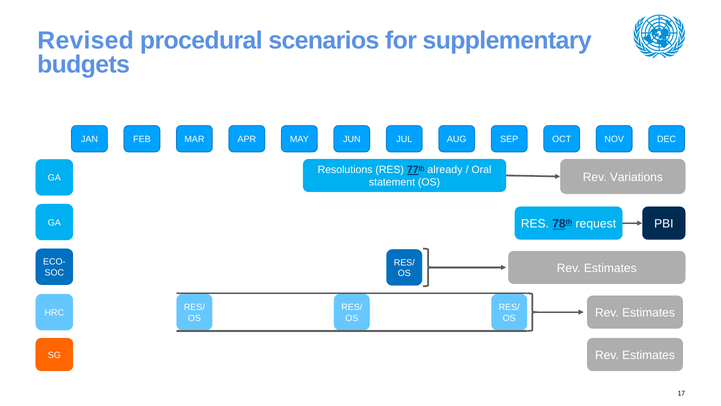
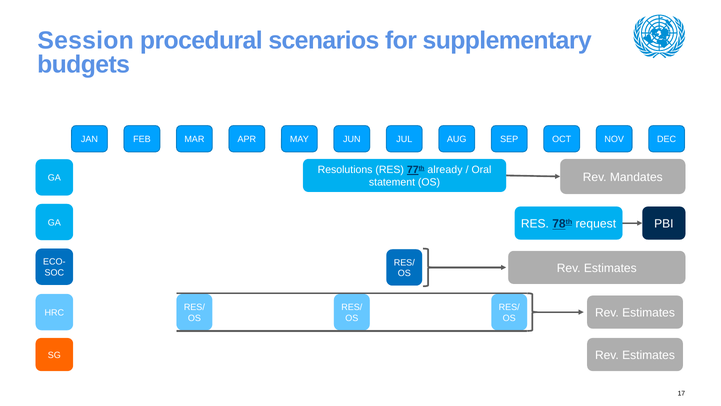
Revised: Revised -> Session
Variations: Variations -> Mandates
